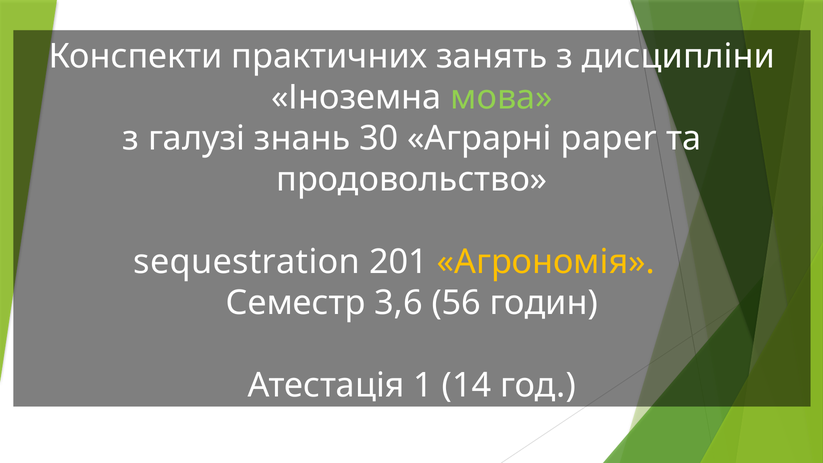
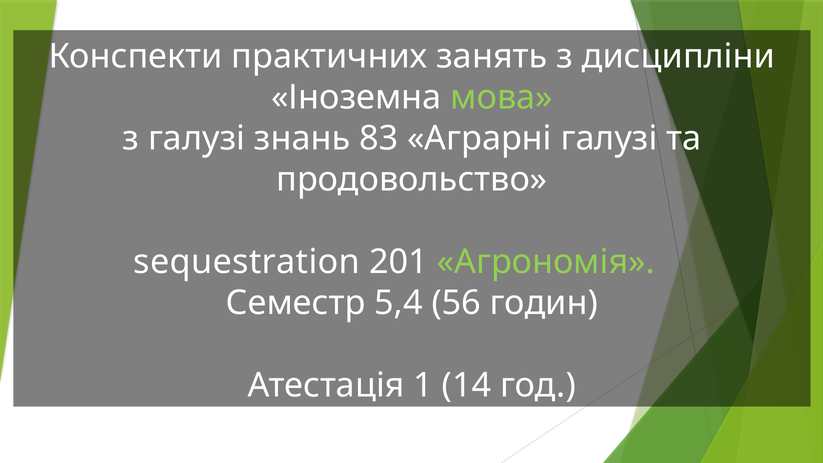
30: 30 -> 83
Аграрні paper: paper -> галузі
Агрономія colour: yellow -> light green
3,6: 3,6 -> 5,4
